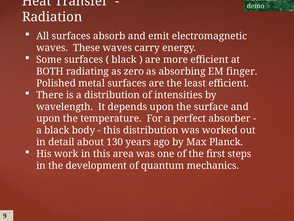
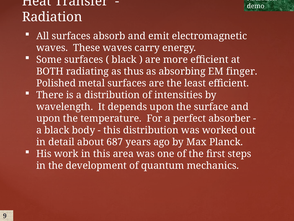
zero: zero -> thus
130: 130 -> 687
